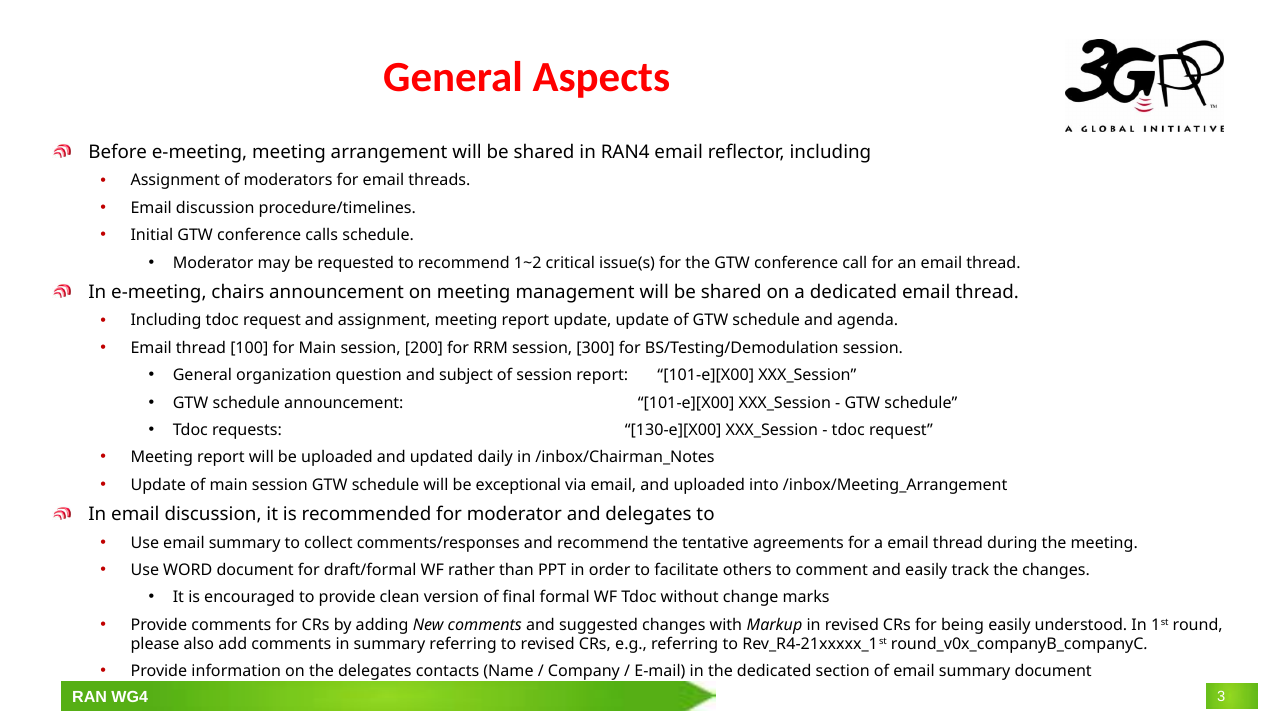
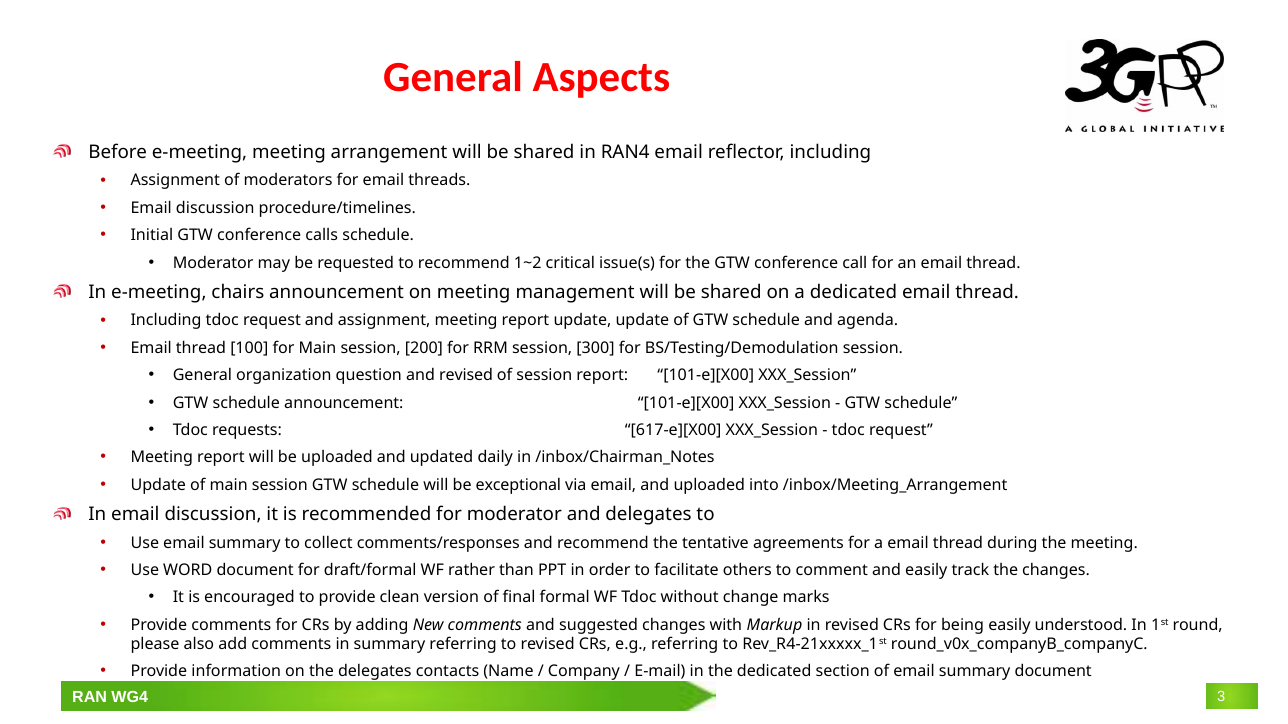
and subject: subject -> revised
130-e][X00: 130-e][X00 -> 617-e][X00
